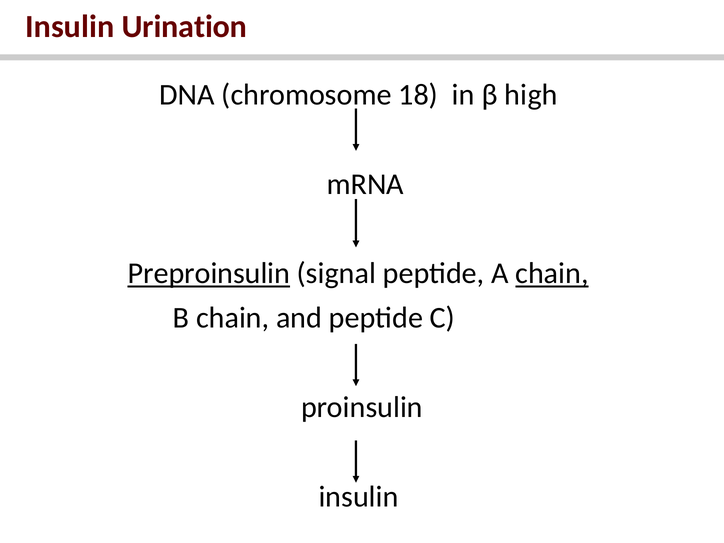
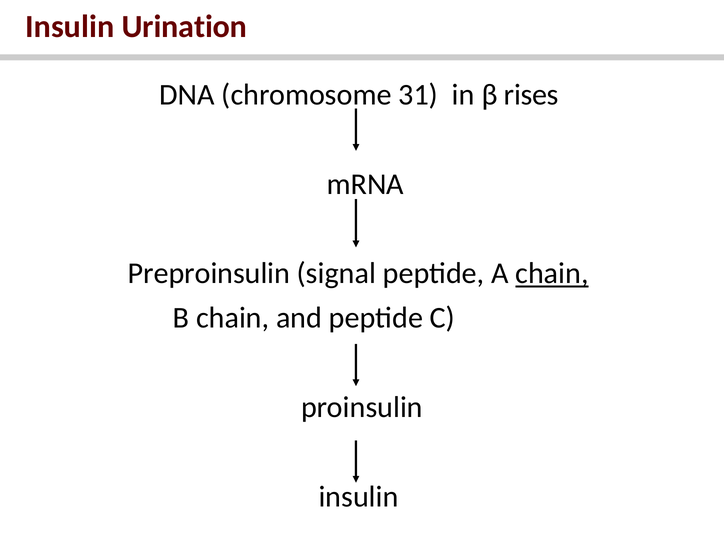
18: 18 -> 31
high: high -> rises
Preproinsulin underline: present -> none
